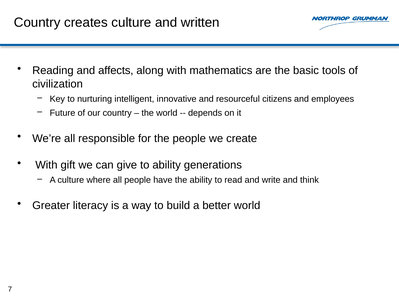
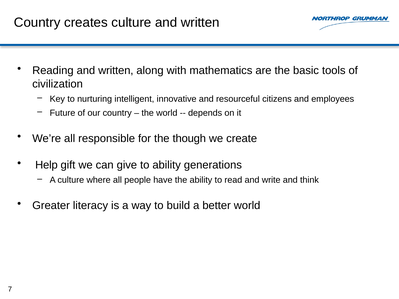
Reading and affects: affects -> written
the people: people -> though
With at (46, 165): With -> Help
